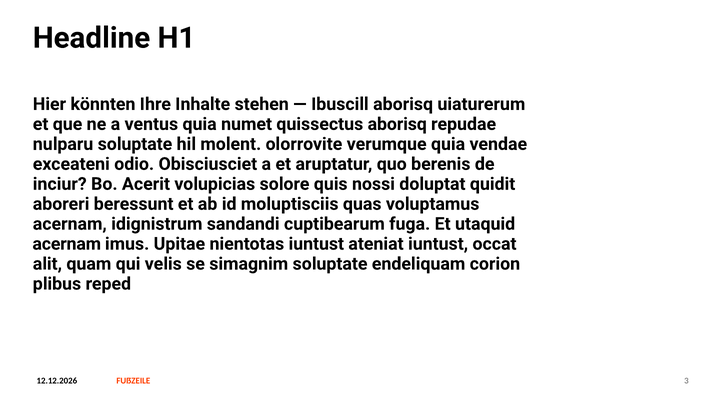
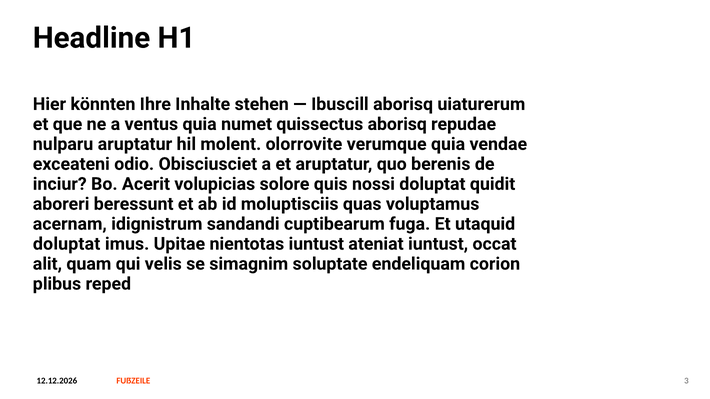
nulparu soluptate: soluptate -> aruptatur
acernam at (67, 244): acernam -> doluptat
